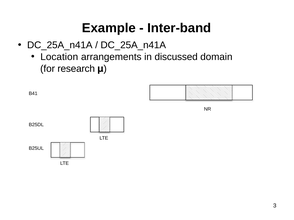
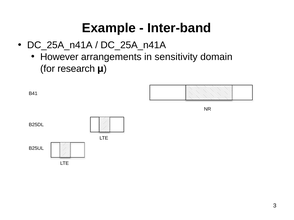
Location: Location -> However
discussed: discussed -> sensitivity
